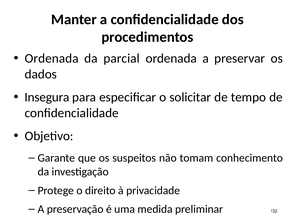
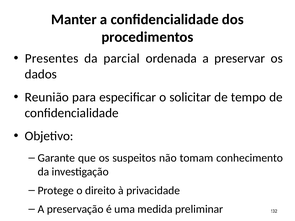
Ordenada at (52, 58): Ordenada -> Presentes
Insegura: Insegura -> Reunião
